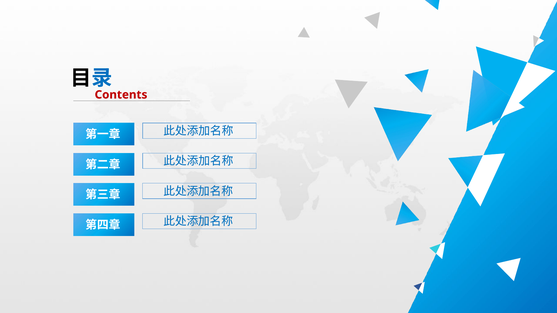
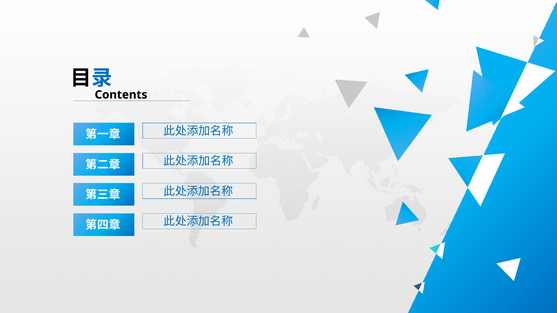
Contents colour: red -> black
